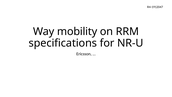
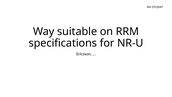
mobility: mobility -> suitable
